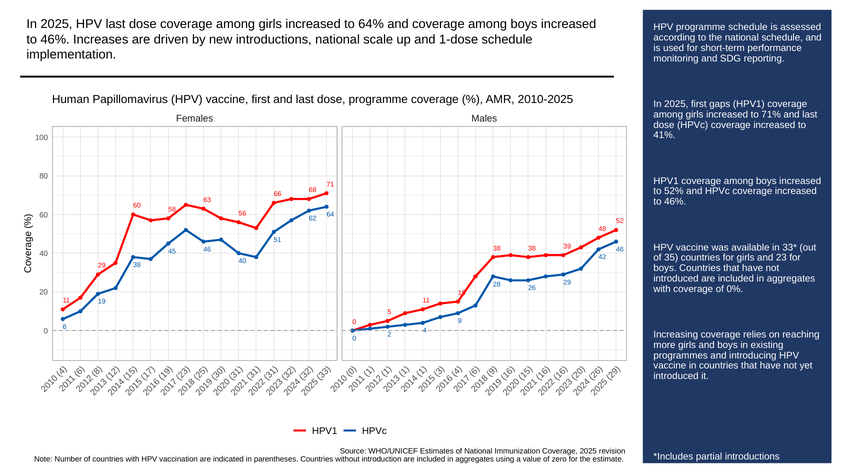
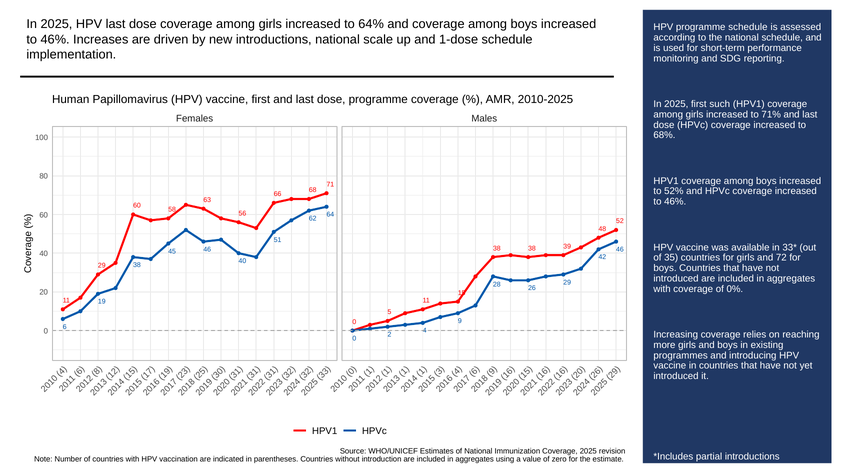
gaps: gaps -> such
41%: 41% -> 68%
23: 23 -> 72
